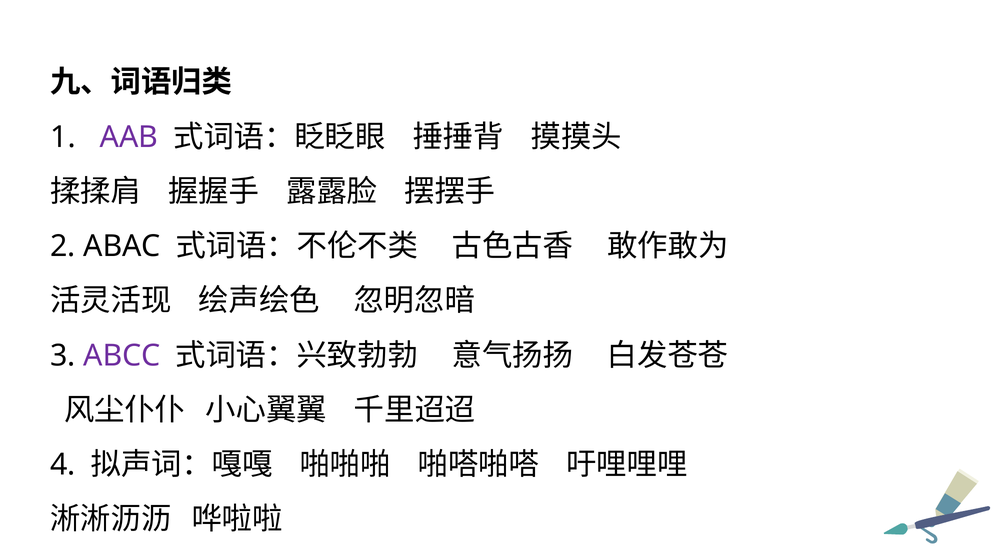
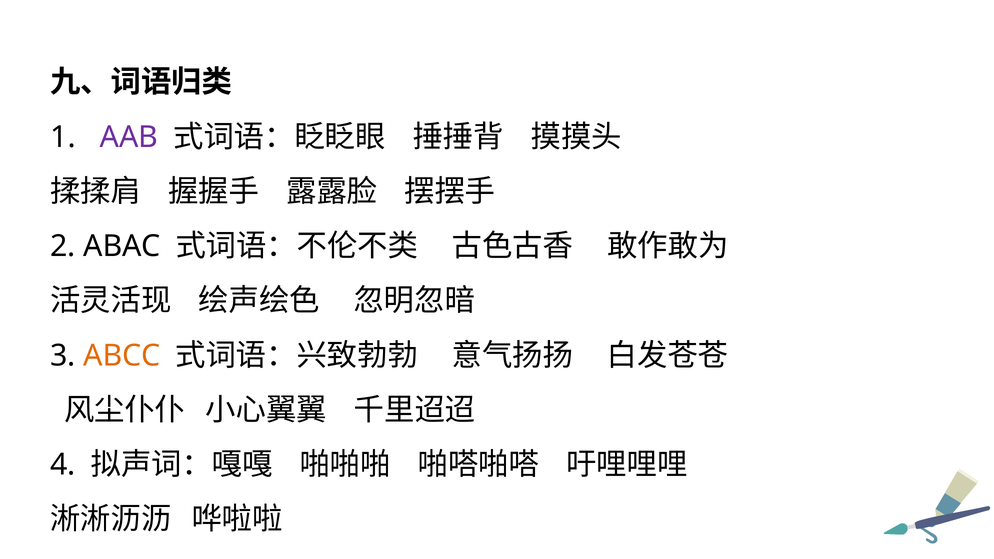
ABCC colour: purple -> orange
